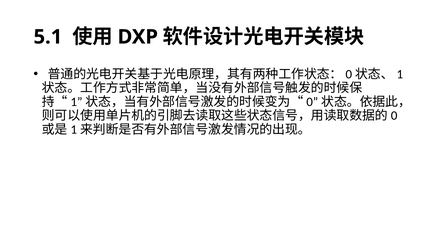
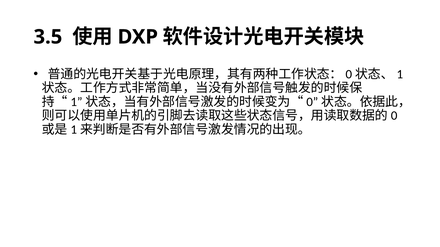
5.1: 5.1 -> 3.5
